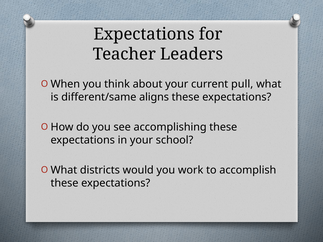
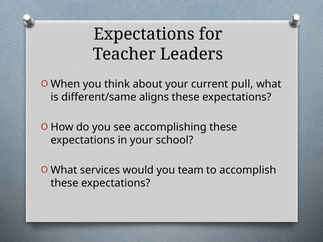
districts: districts -> services
work: work -> team
